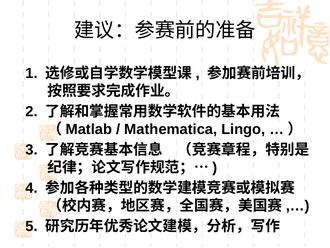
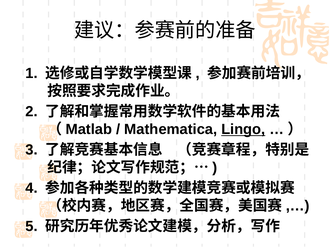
Lingo underline: none -> present
